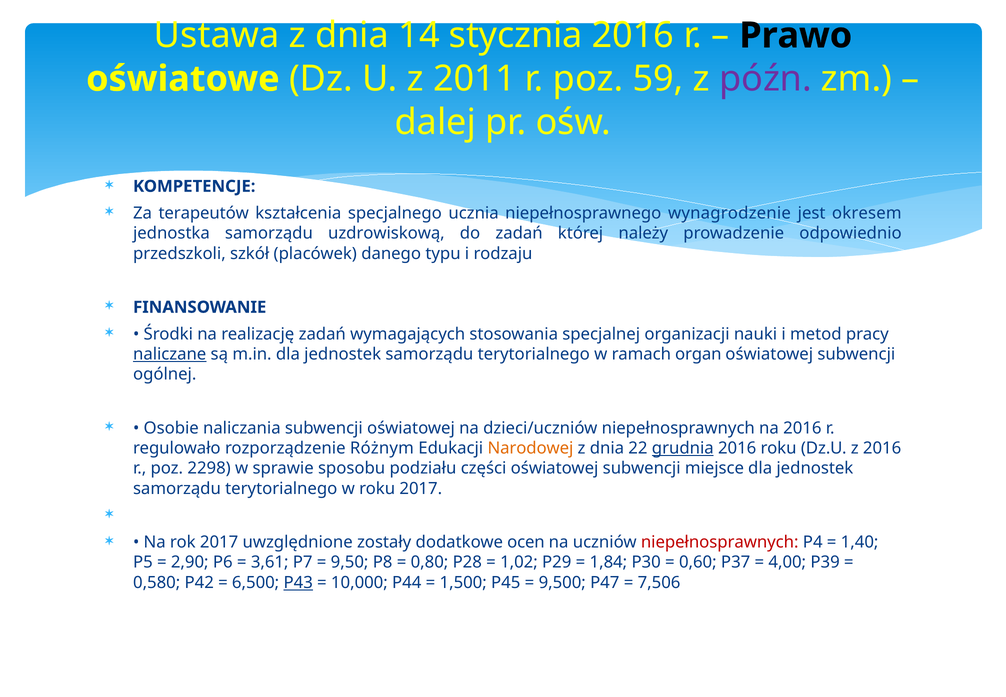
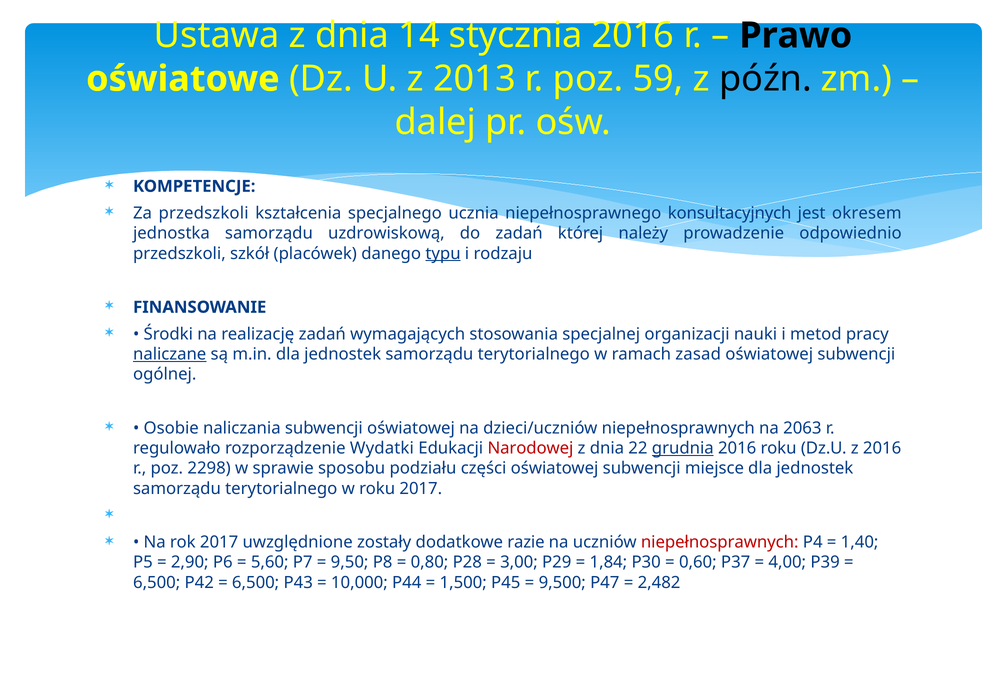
2011: 2011 -> 2013
późn colour: purple -> black
Za terapeutów: terapeutów -> przedszkoli
wynagrodzenie: wynagrodzenie -> konsultacyjnych
typu underline: none -> present
organ: organ -> zasad
na 2016: 2016 -> 2063
Różnym: Różnym -> Wydatki
Narodowej colour: orange -> red
ocen: ocen -> razie
3,61: 3,61 -> 5,60
1,02: 1,02 -> 3,00
0,580 at (157, 582): 0,580 -> 6,500
P43 underline: present -> none
7,506: 7,506 -> 2,482
